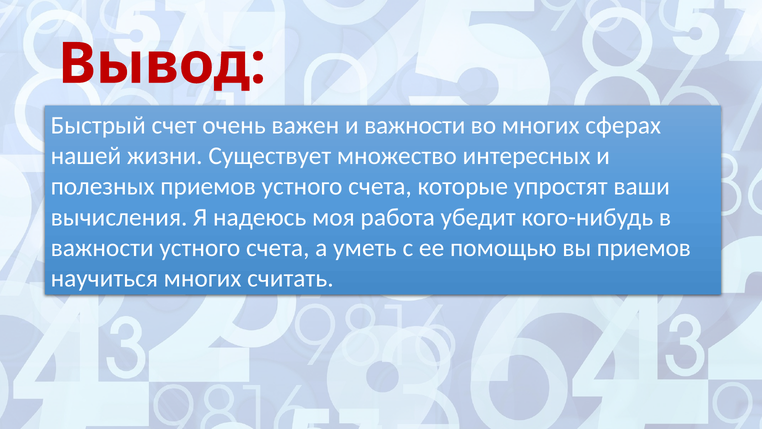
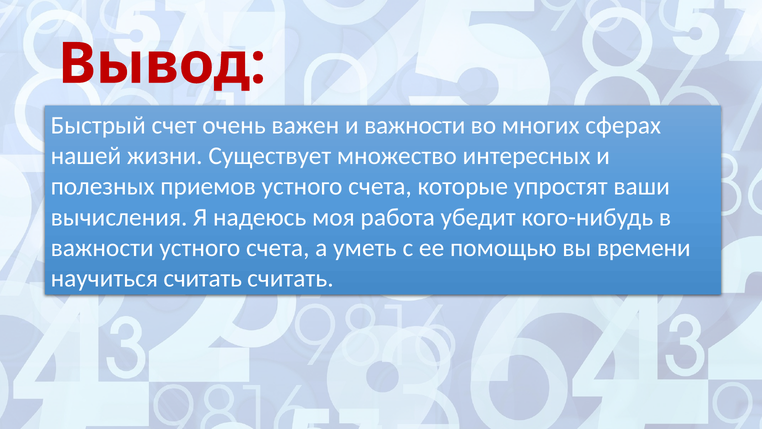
вы приемов: приемов -> времени
научиться многих: многих -> считать
